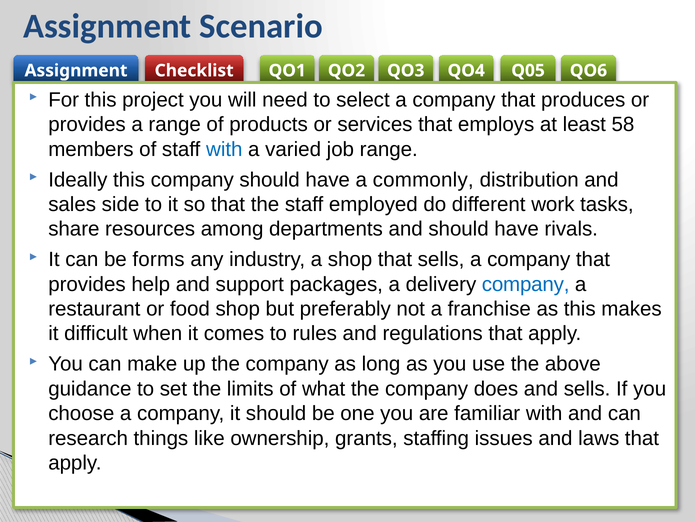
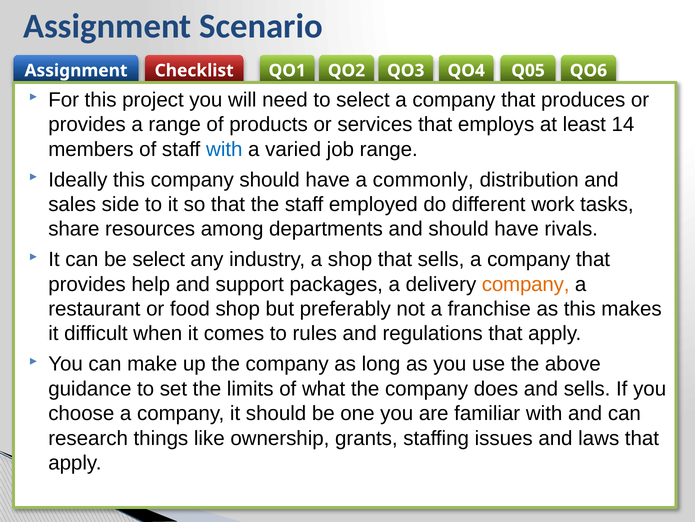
58: 58 -> 14
be forms: forms -> select
company at (526, 284) colour: blue -> orange
